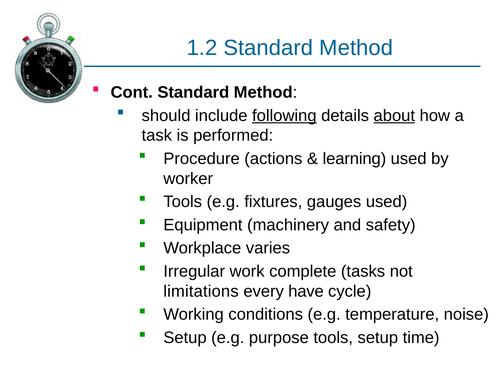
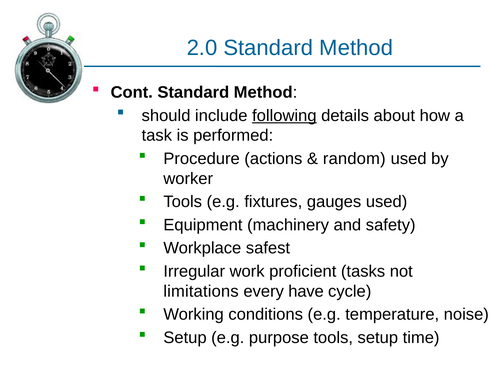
1.2: 1.2 -> 2.0
about underline: present -> none
learning: learning -> random
varies: varies -> safest
complete: complete -> proficient
